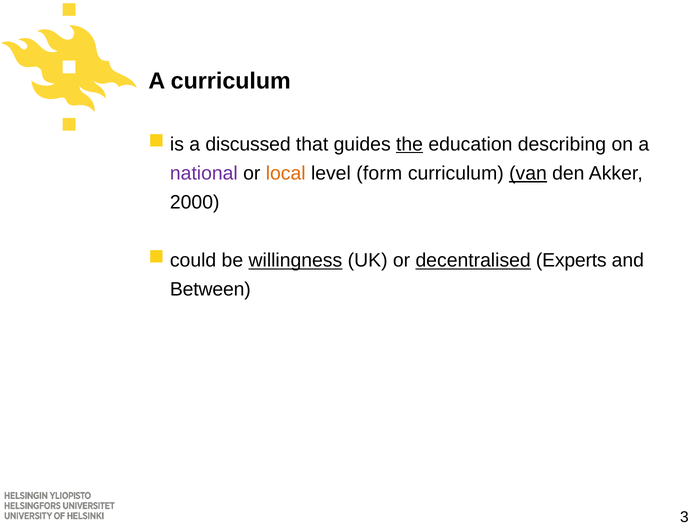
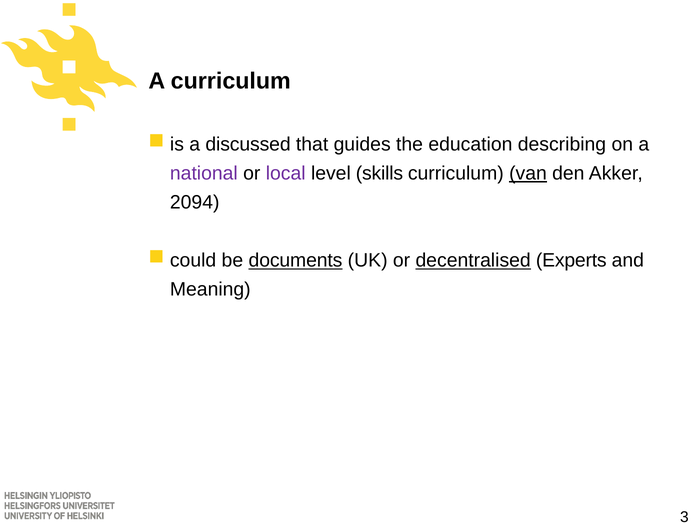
the underline: present -> none
local colour: orange -> purple
form: form -> skills
2000: 2000 -> 2094
willingness: willingness -> documents
Between: Between -> Meaning
